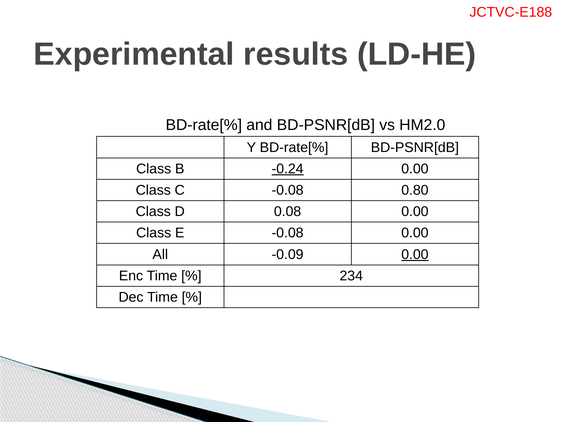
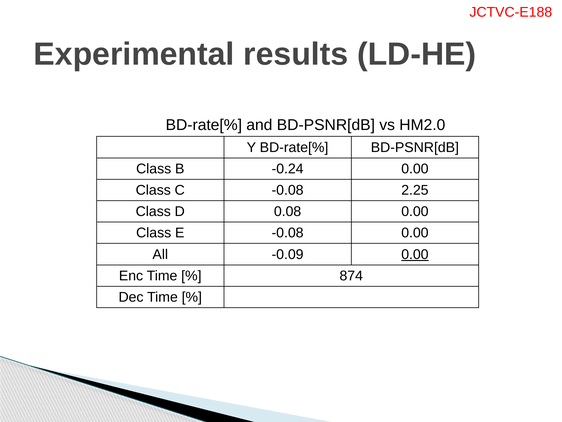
-0.24 underline: present -> none
0.80: 0.80 -> 2.25
234: 234 -> 874
